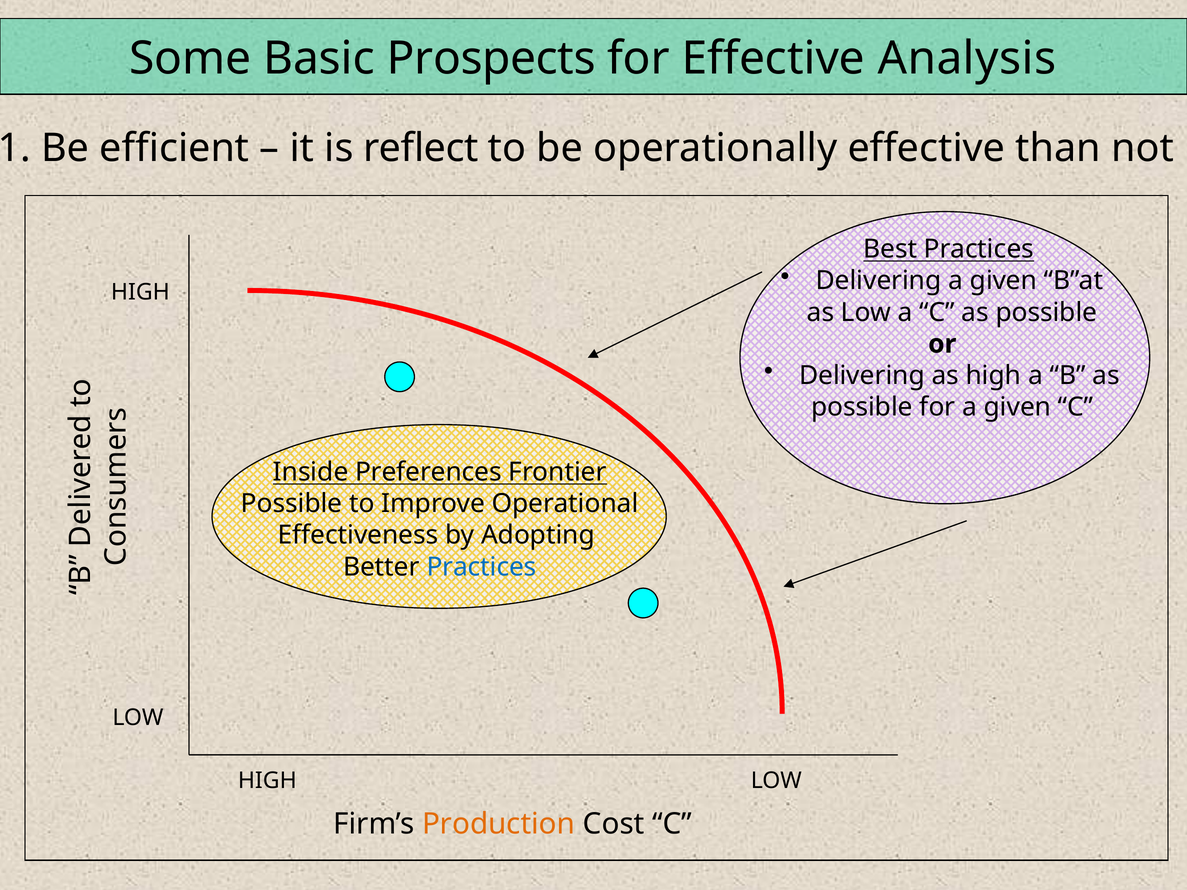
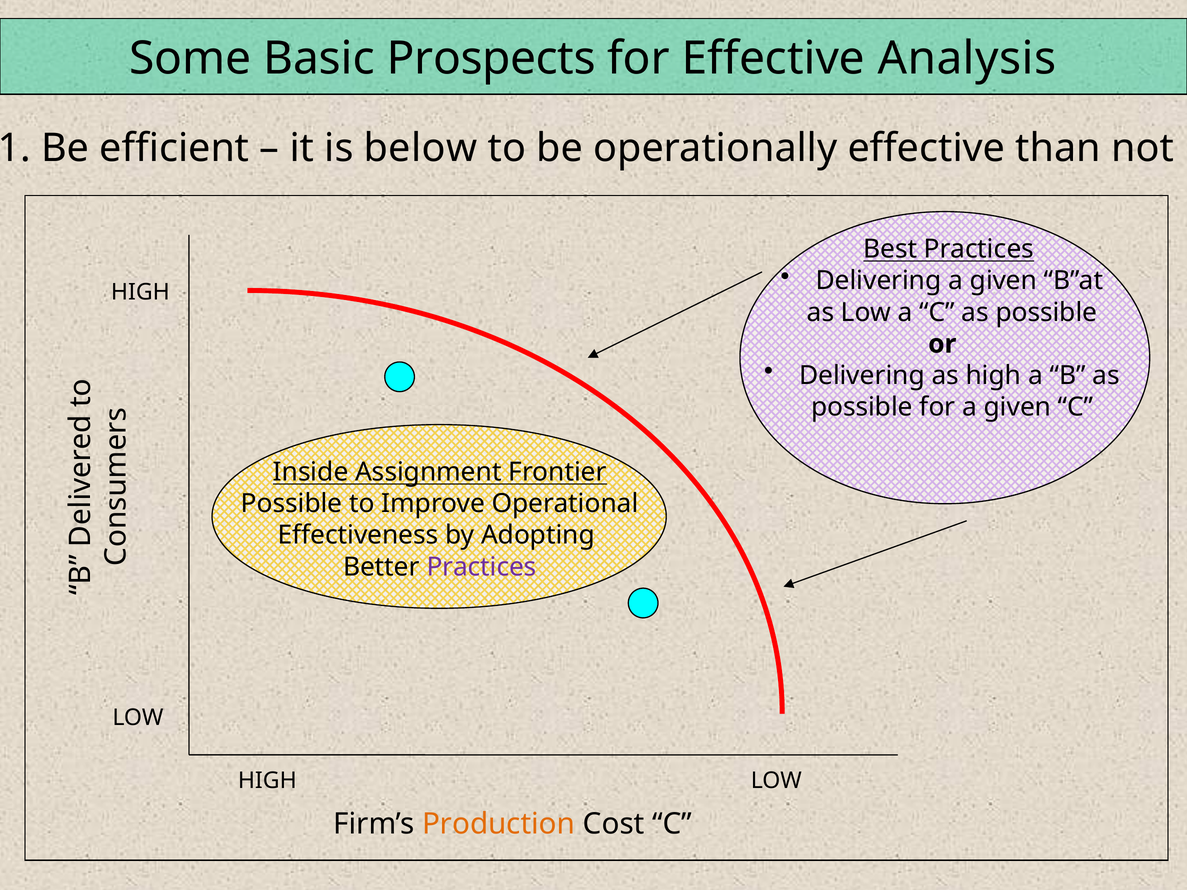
reflect: reflect -> below
Preferences: Preferences -> Assignment
Practices at (482, 567) colour: blue -> purple
